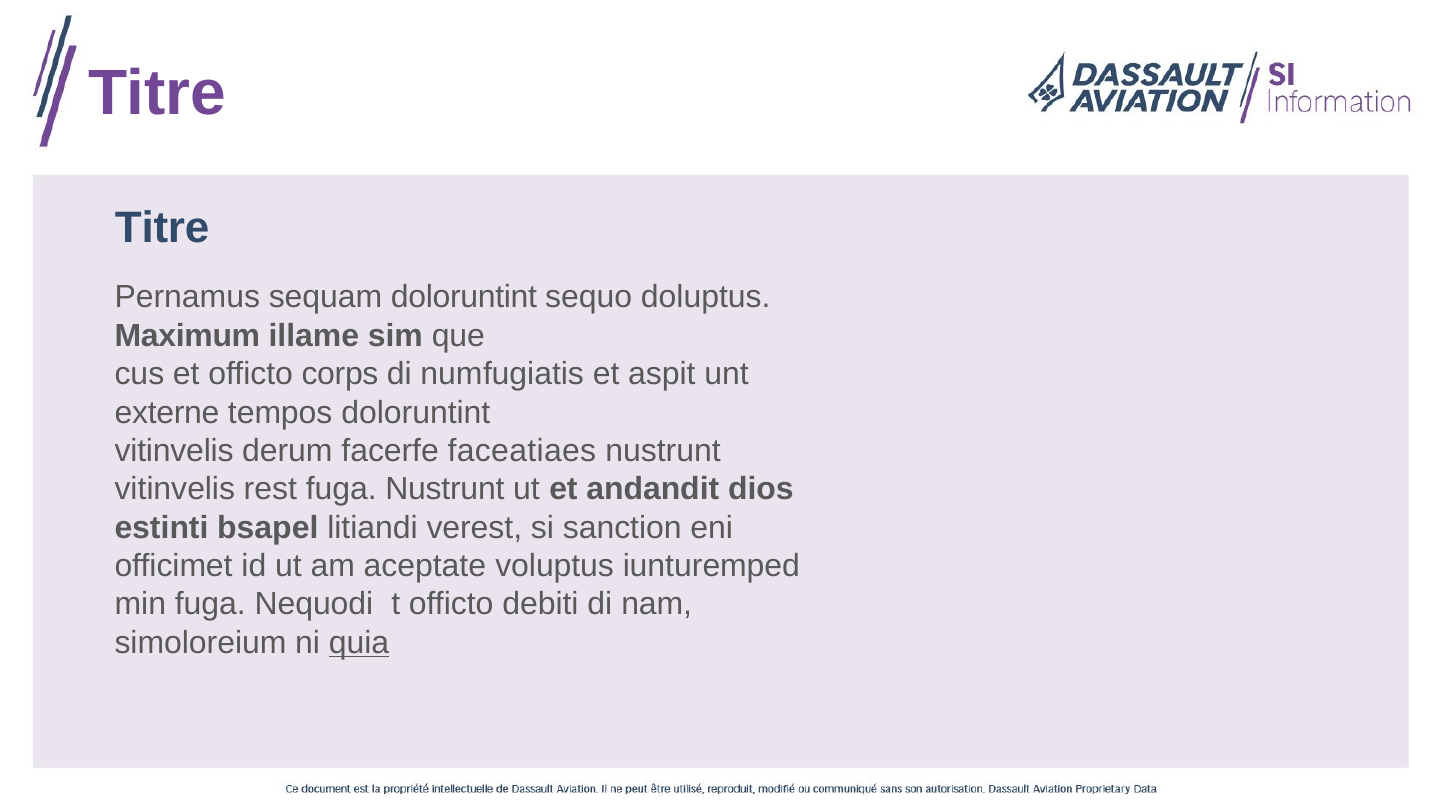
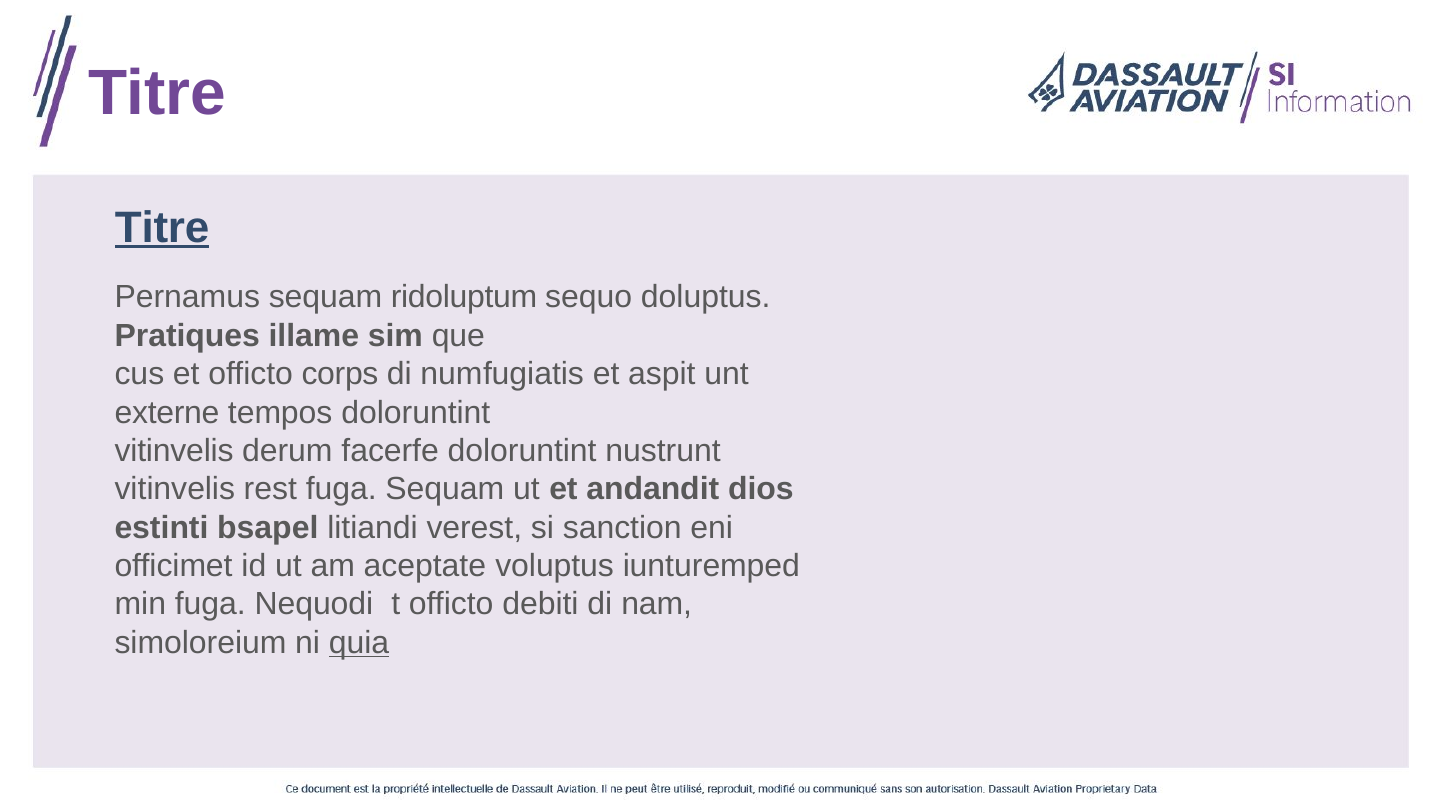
Titre at (162, 228) underline: none -> present
sequam doloruntint: doloruntint -> ridoluptum
Maximum: Maximum -> Pratiques
facerfe faceatiaes: faceatiaes -> doloruntint
fuga Nustrunt: Nustrunt -> Sequam
